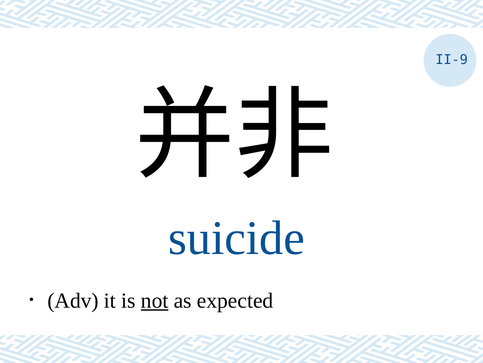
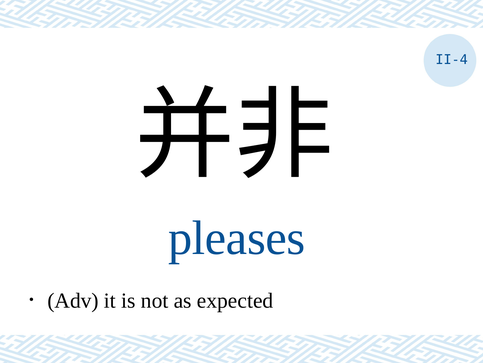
II-9: II-9 -> II-4
suicide: suicide -> pleases
not underline: present -> none
